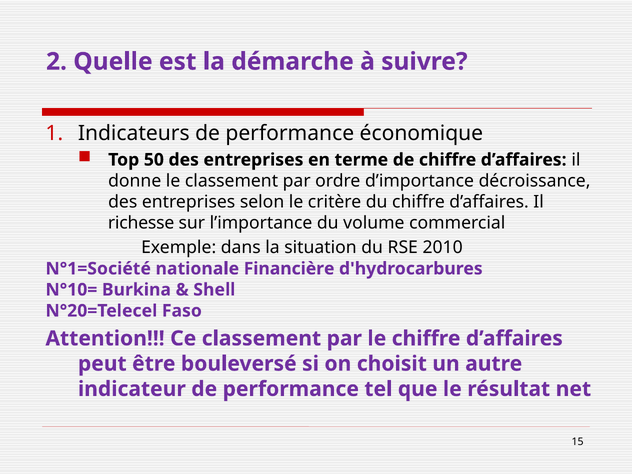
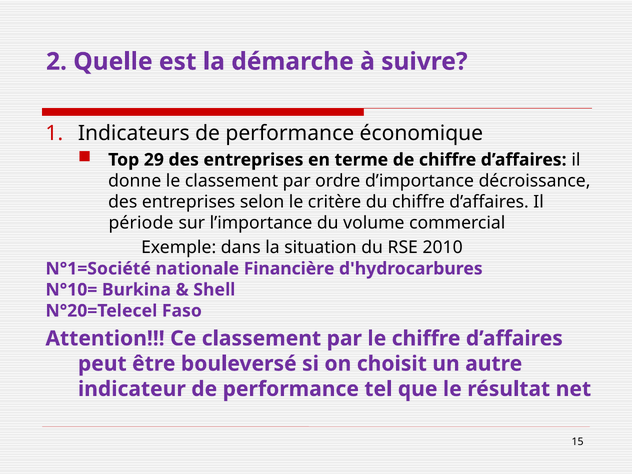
50: 50 -> 29
richesse: richesse -> période
